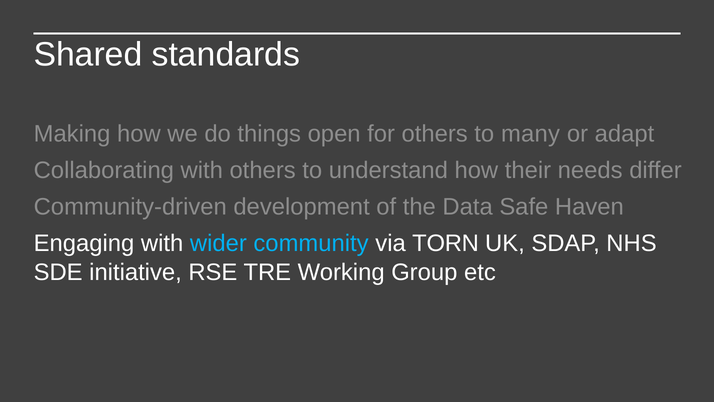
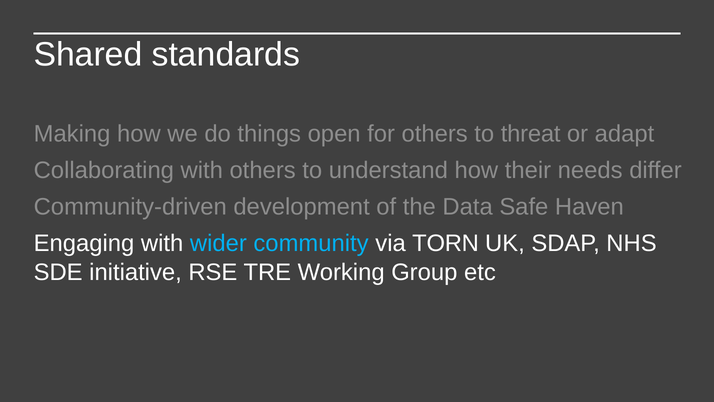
many: many -> threat
